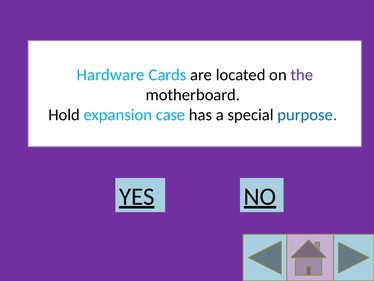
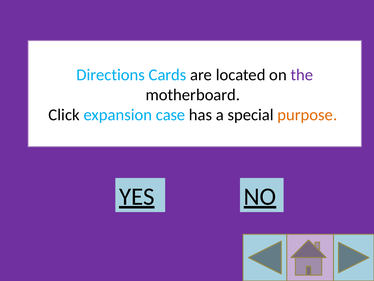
Hardware: Hardware -> Directions
Hold: Hold -> Click
purpose colour: blue -> orange
